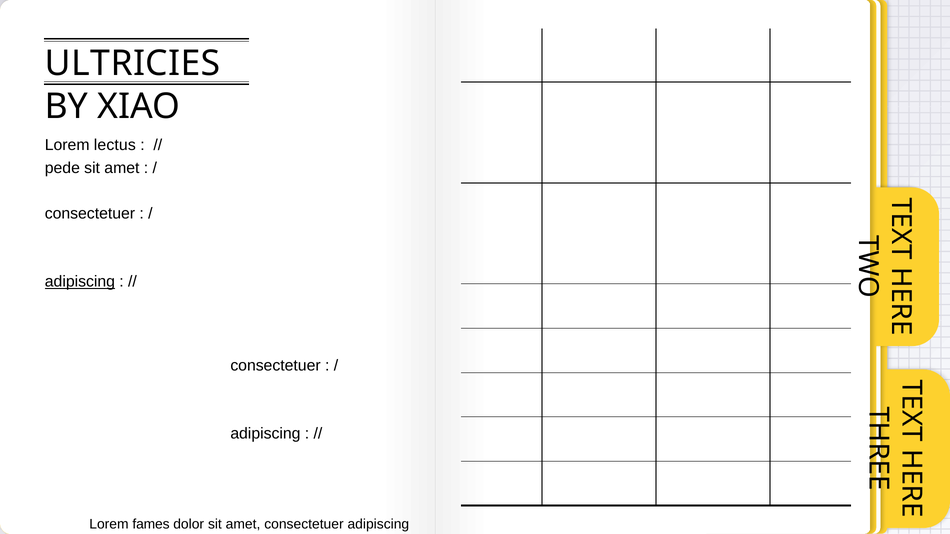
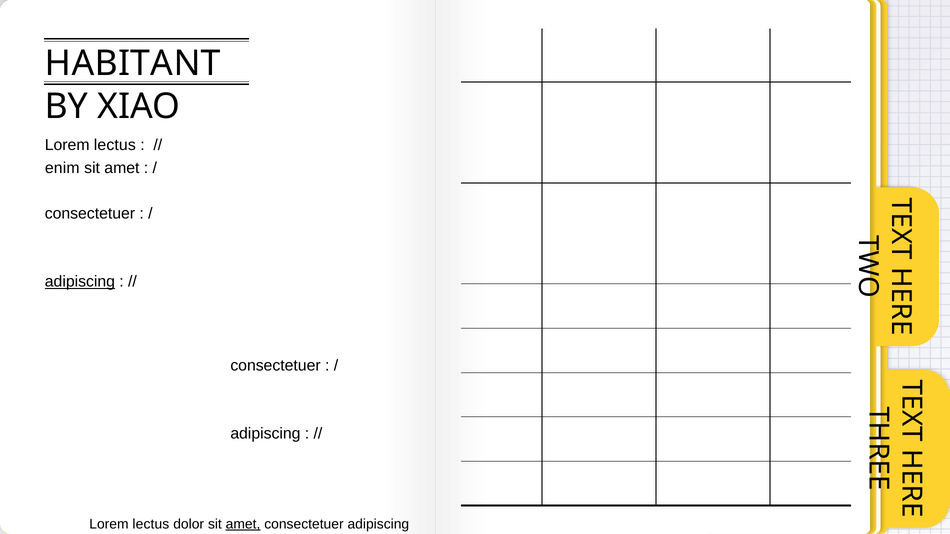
ULTRICIES: ULTRICIES -> HABITANT
pede: pede -> enim
fames at (151, 524): fames -> lectus
amet at (243, 524) underline: none -> present
